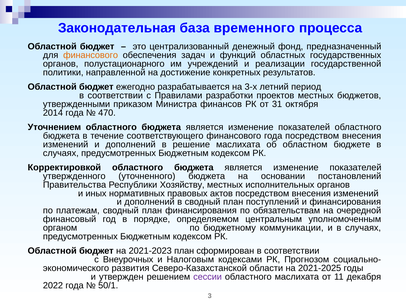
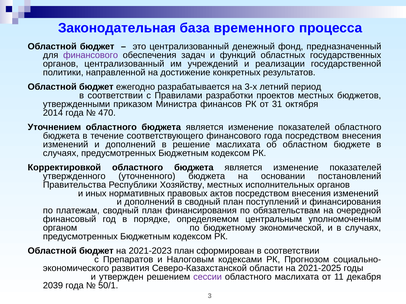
финансового at (91, 55) colour: orange -> purple
органов полустационарного: полустационарного -> централизованный
коммуникации: коммуникации -> экономической
Внеурочных: Внеурочных -> Препаратов
2022: 2022 -> 2039
